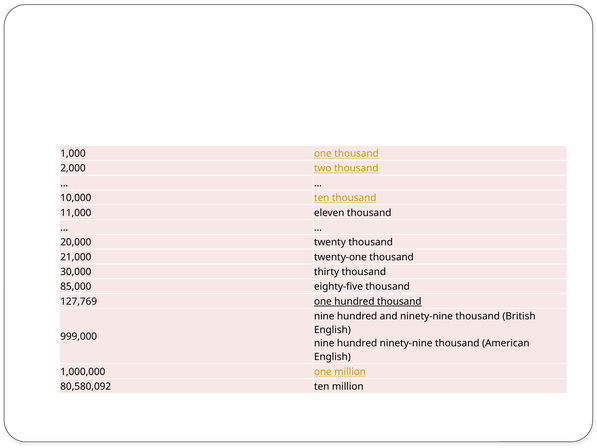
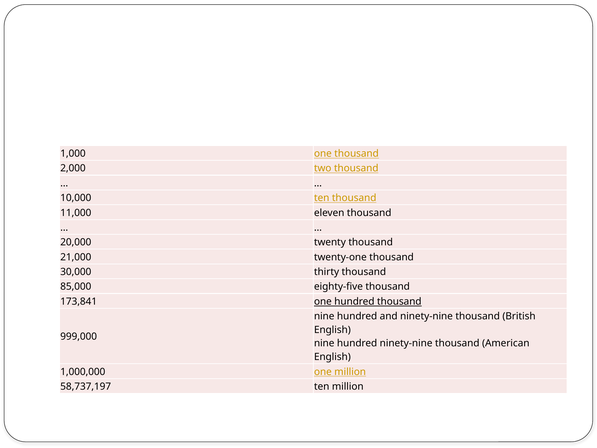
127,769: 127,769 -> 173,841
80,580,092: 80,580,092 -> 58,737,197
